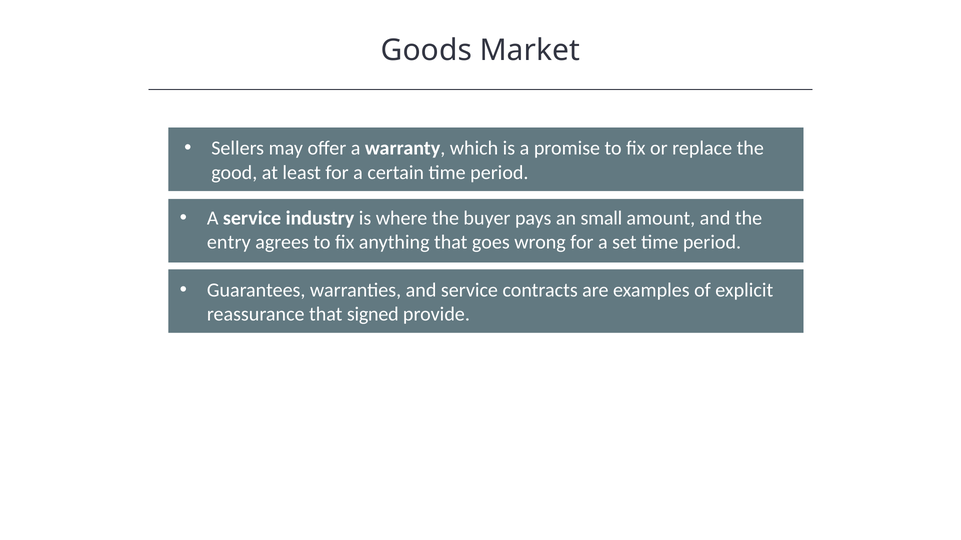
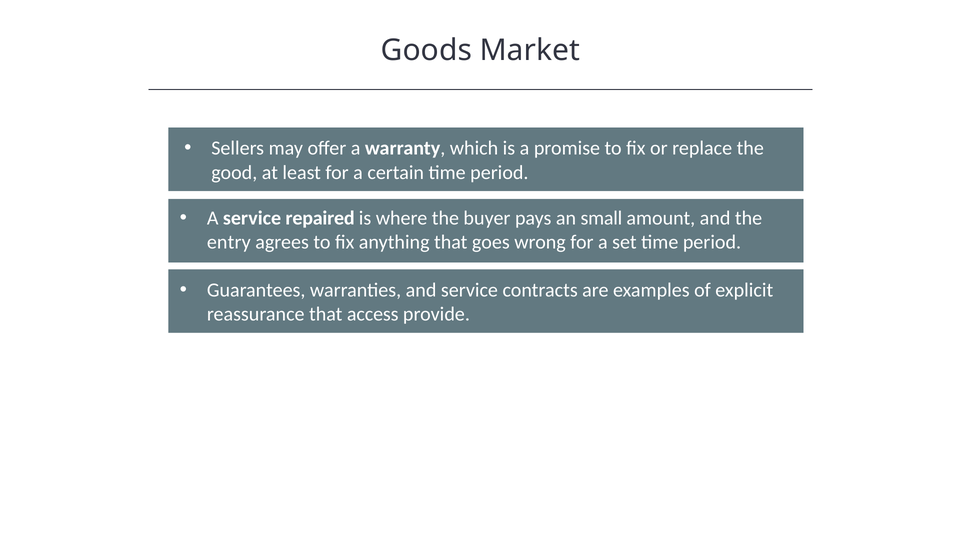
industry: industry -> repaired
signed: signed -> access
